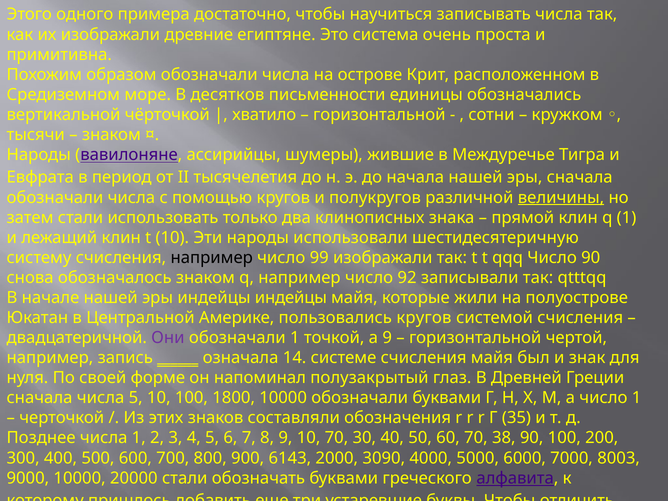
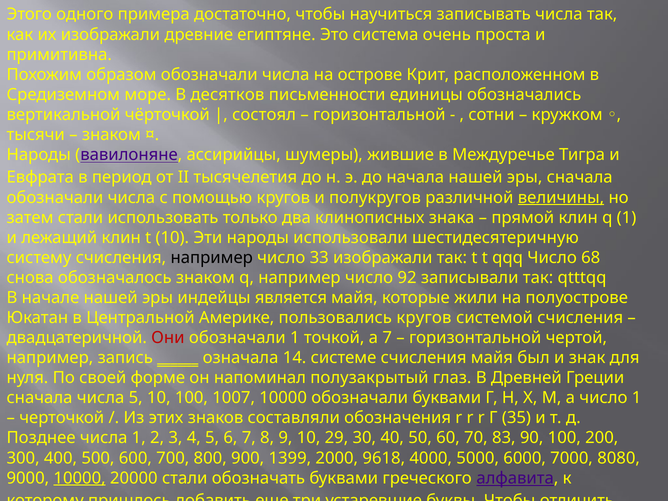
хватило: хватило -> состоял
99: 99 -> 33
Число 90: 90 -> 68
индейцы индейцы: индейцы -> является
Они at (168, 338) colour: purple -> red
а 9: 9 -> 7
1800: 1800 -> 1007
10 70: 70 -> 29
38: 38 -> 83
6143: 6143 -> 1399
3090: 3090 -> 9618
8003: 8003 -> 8080
10000 at (80, 478) underline: none -> present
